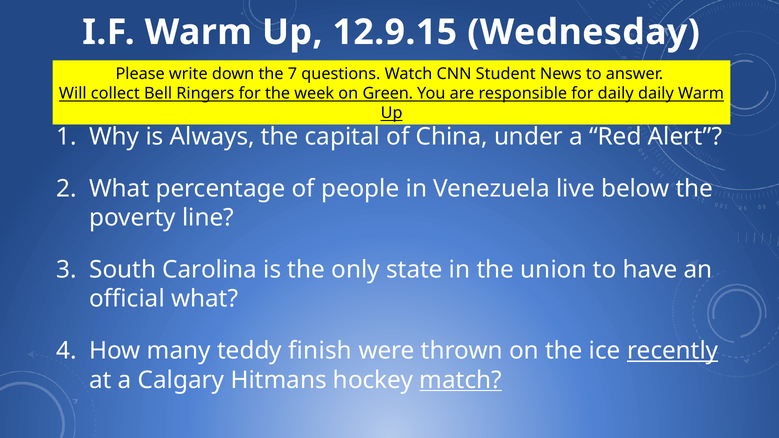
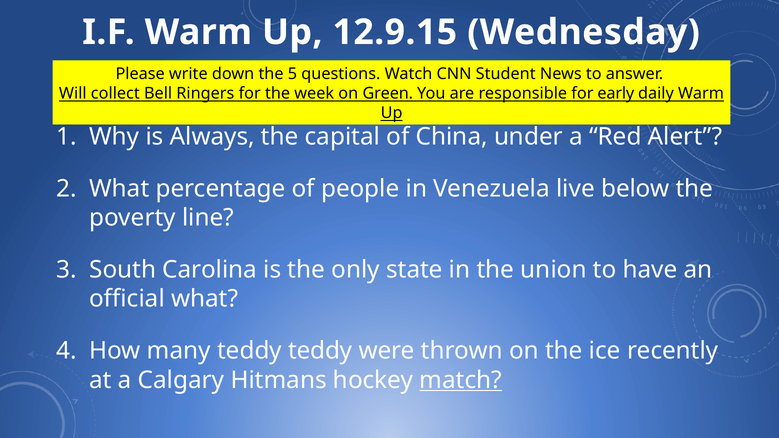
7: 7 -> 5
for daily: daily -> early
teddy finish: finish -> teddy
recently underline: present -> none
